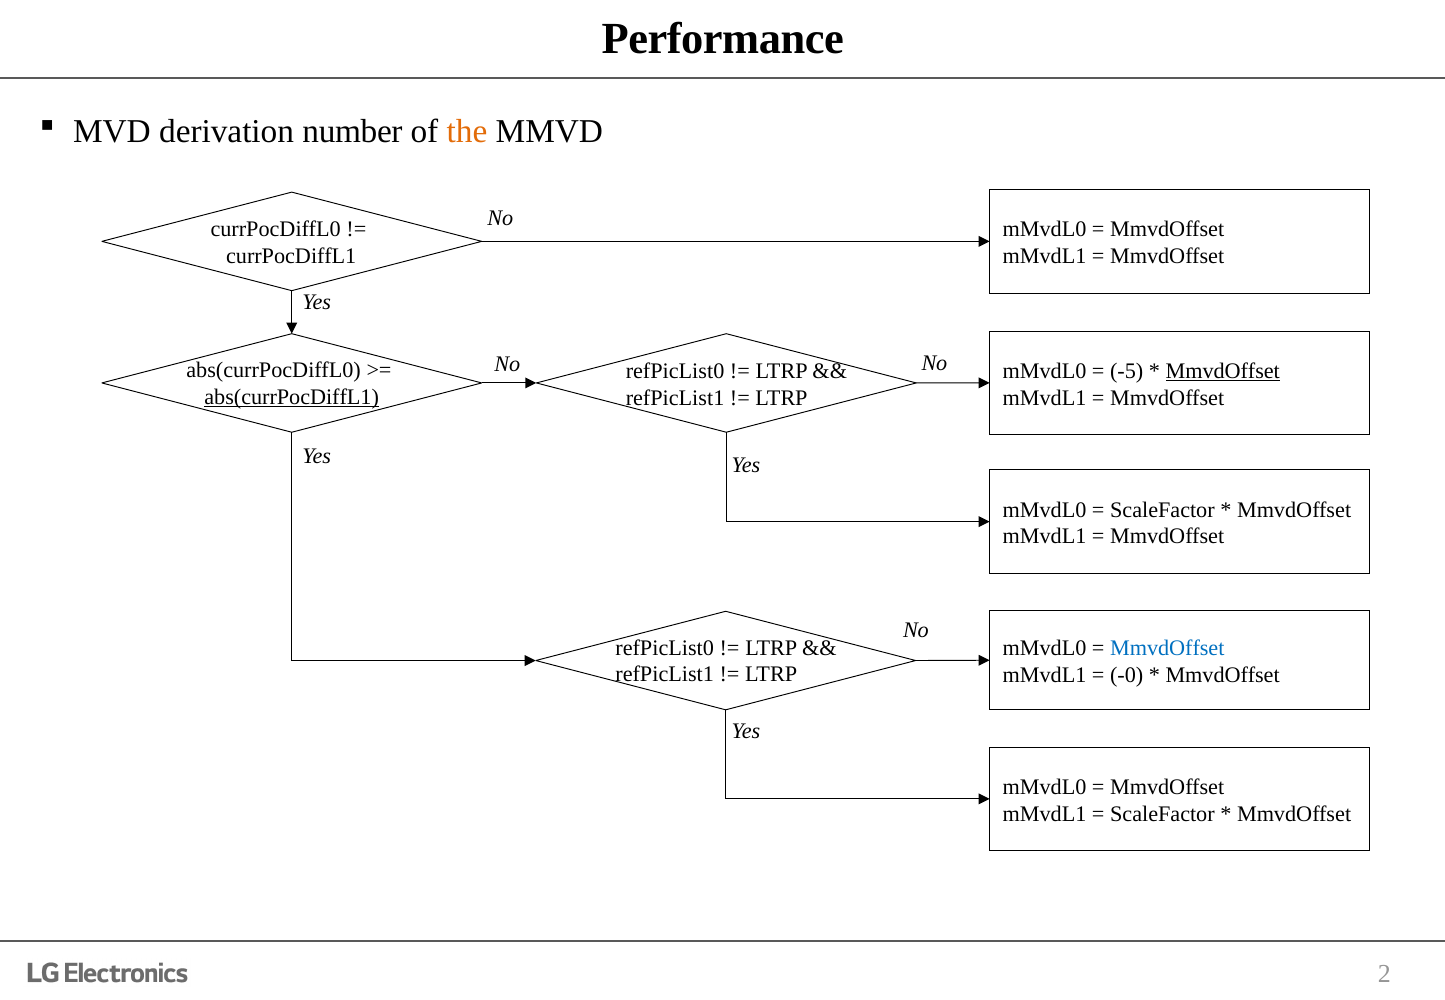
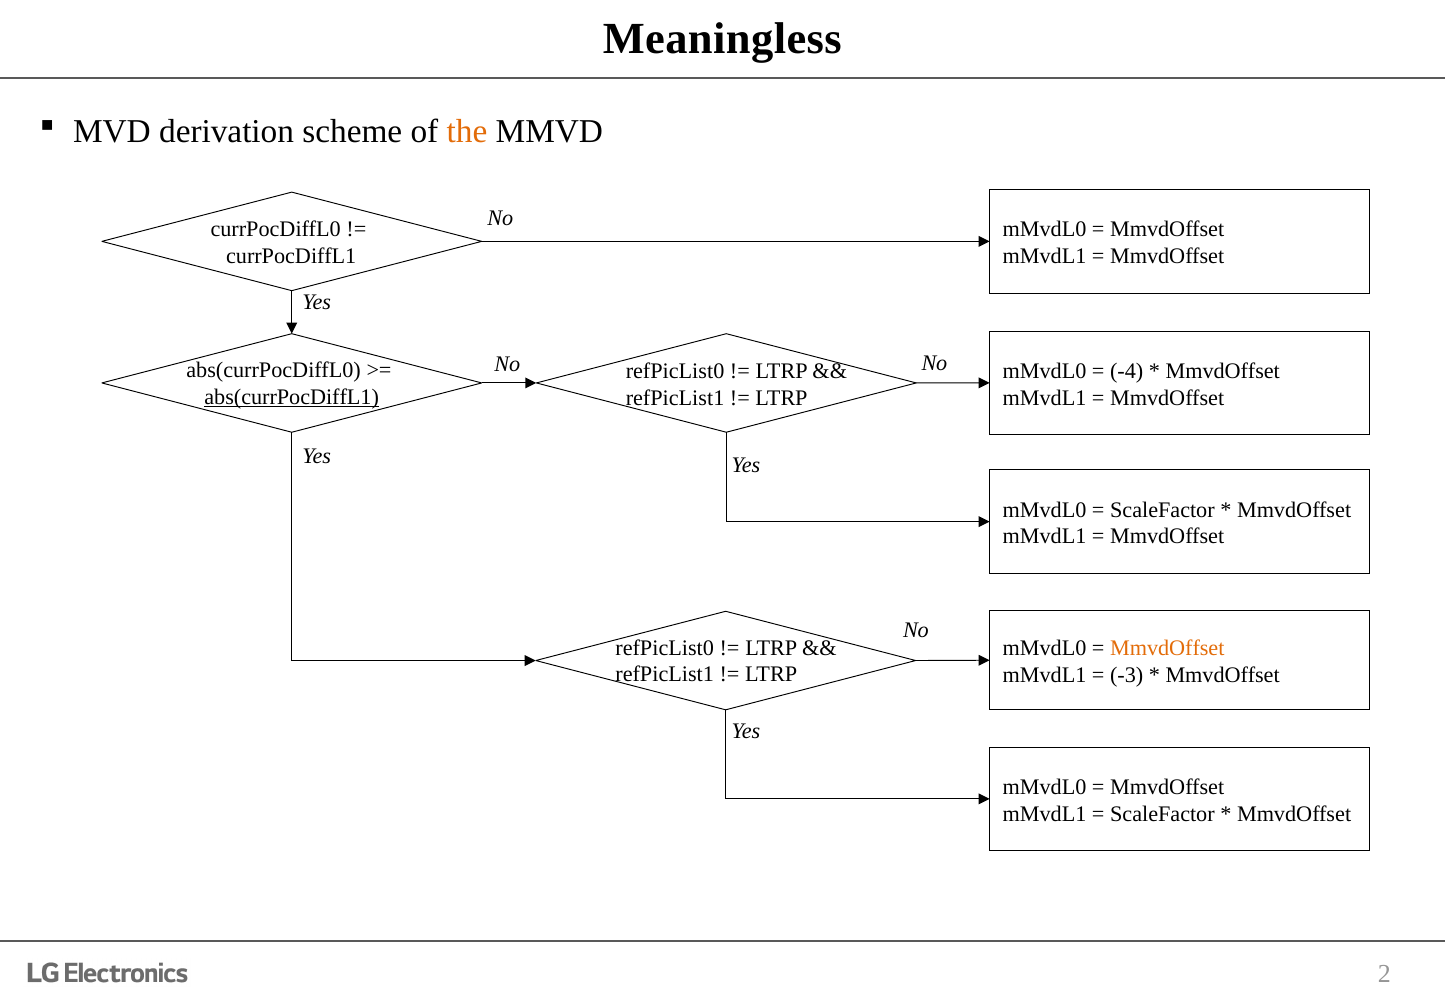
Performance: Performance -> Meaningless
number: number -> scheme
-5: -5 -> -4
MmvdOffset at (1223, 371) underline: present -> none
MmvdOffset at (1167, 649) colour: blue -> orange
-0: -0 -> -3
